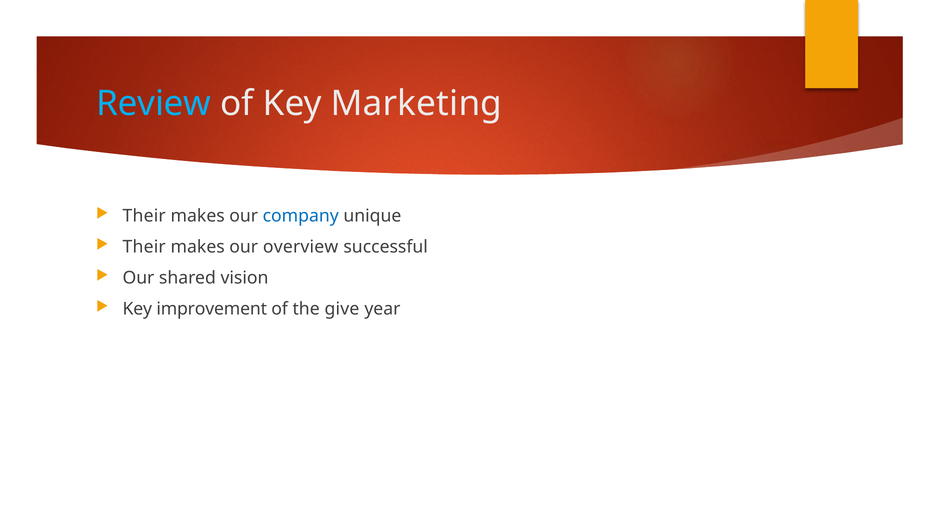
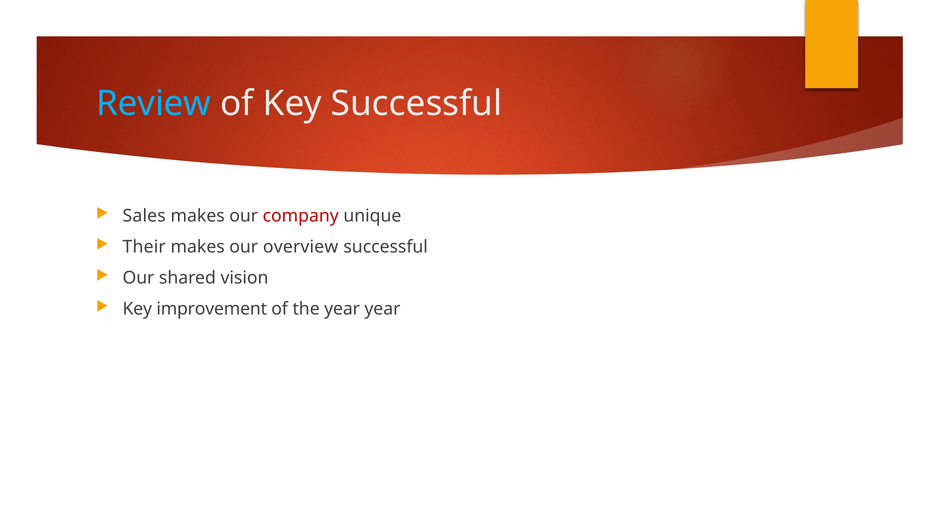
Key Marketing: Marketing -> Successful
Their at (144, 216): Their -> Sales
company colour: blue -> red
the give: give -> year
